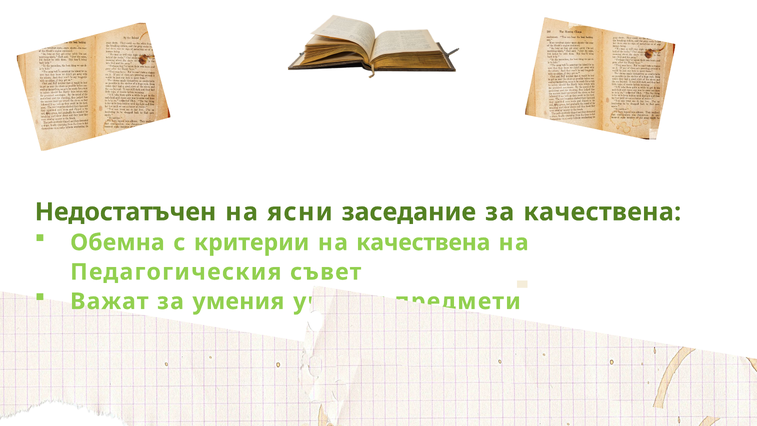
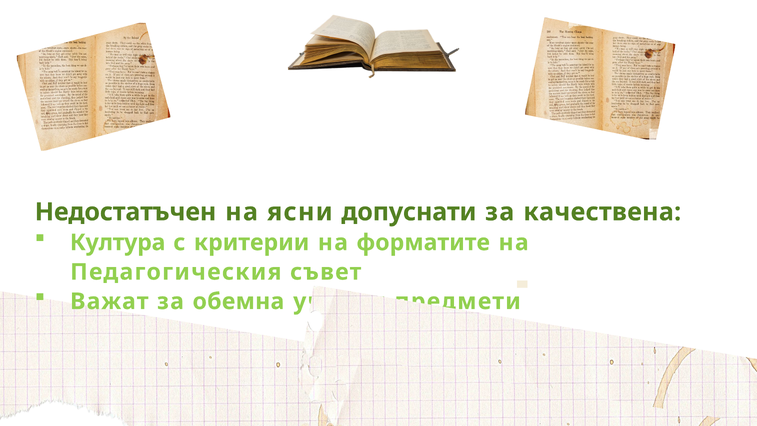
заседание: заседание -> допуснати
Обемна: Обемна -> Култура
на качествена: качествена -> форматите
умения: умения -> обемна
